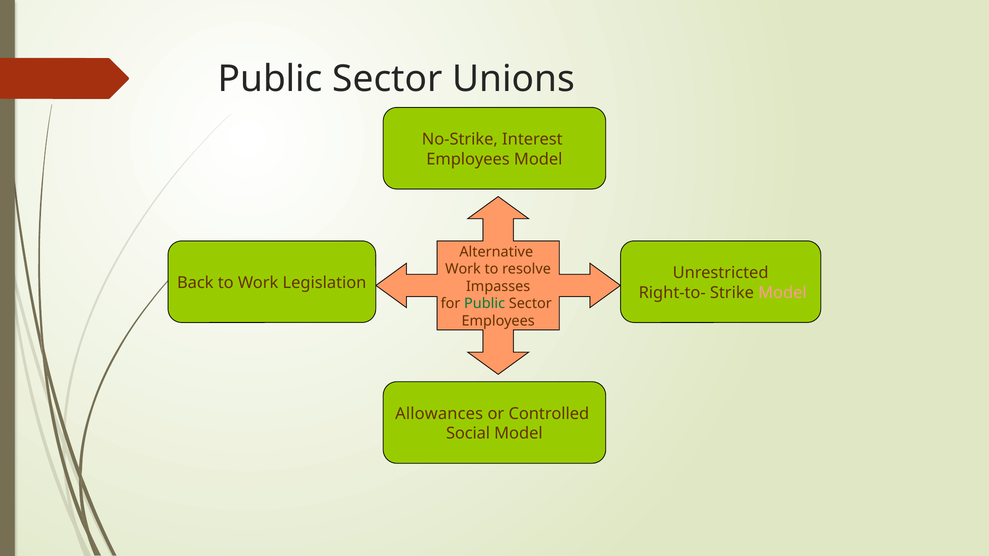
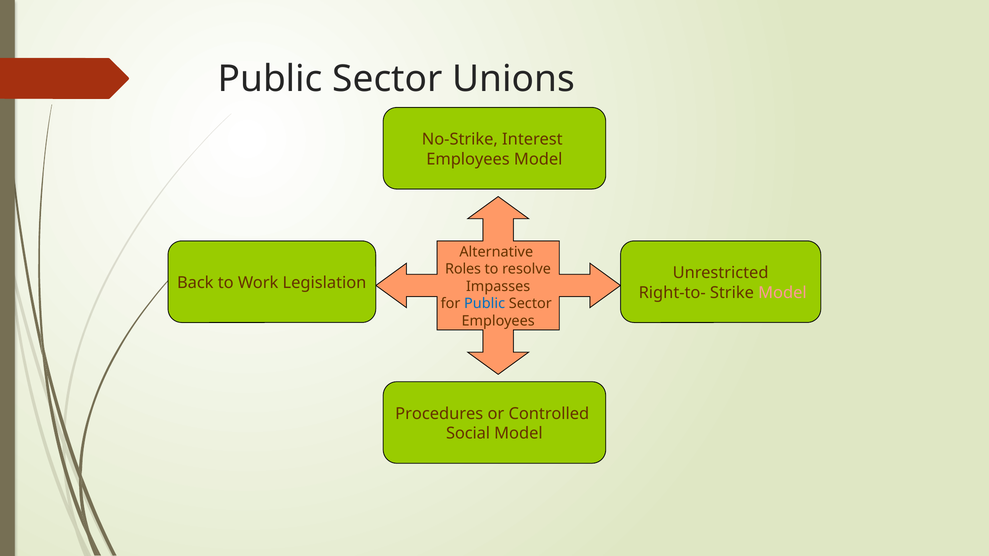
Work at (463, 269): Work -> Roles
Public at (485, 304) colour: green -> blue
Allowances: Allowances -> Procedures
